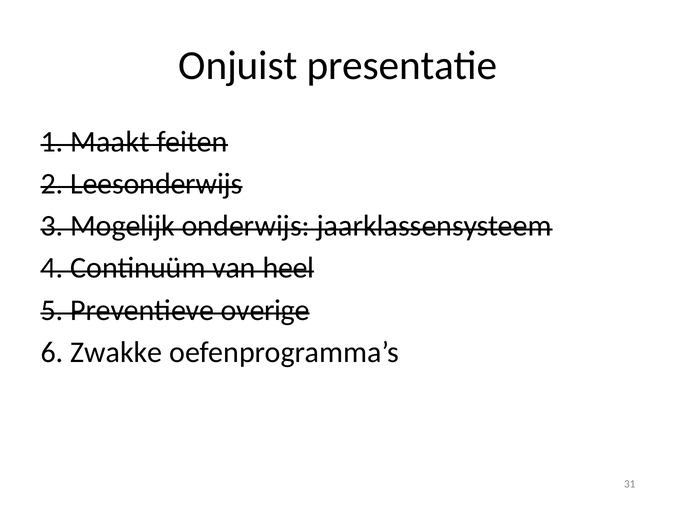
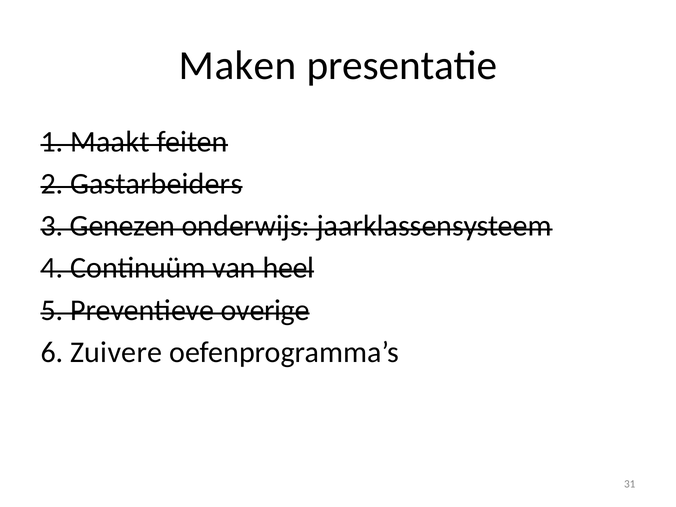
Onjuist: Onjuist -> Maken
Leesonderwijs: Leesonderwijs -> Gastarbeiders
Mogelijk: Mogelijk -> Genezen
Zwakke: Zwakke -> Zuivere
